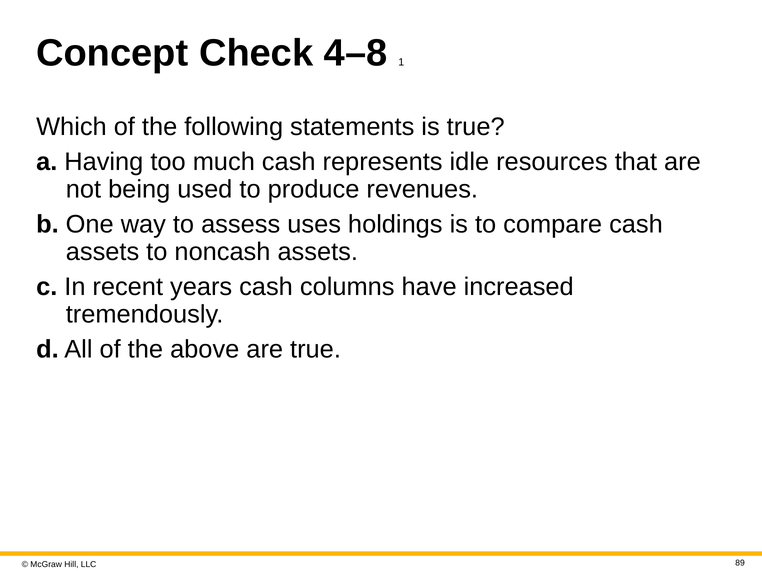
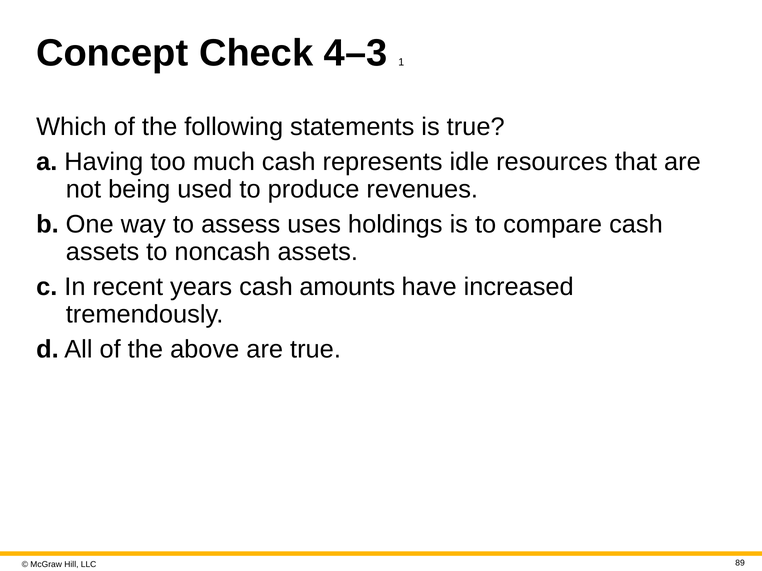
4–8: 4–8 -> 4–3
columns: columns -> amounts
